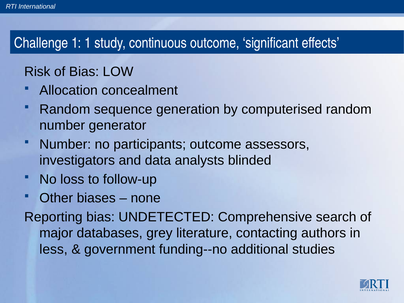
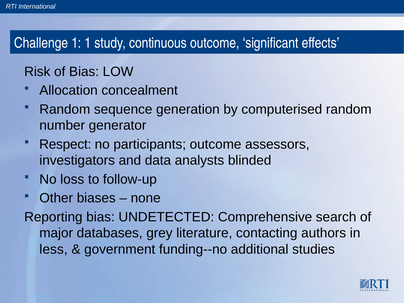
Number at (65, 144): Number -> Respect
